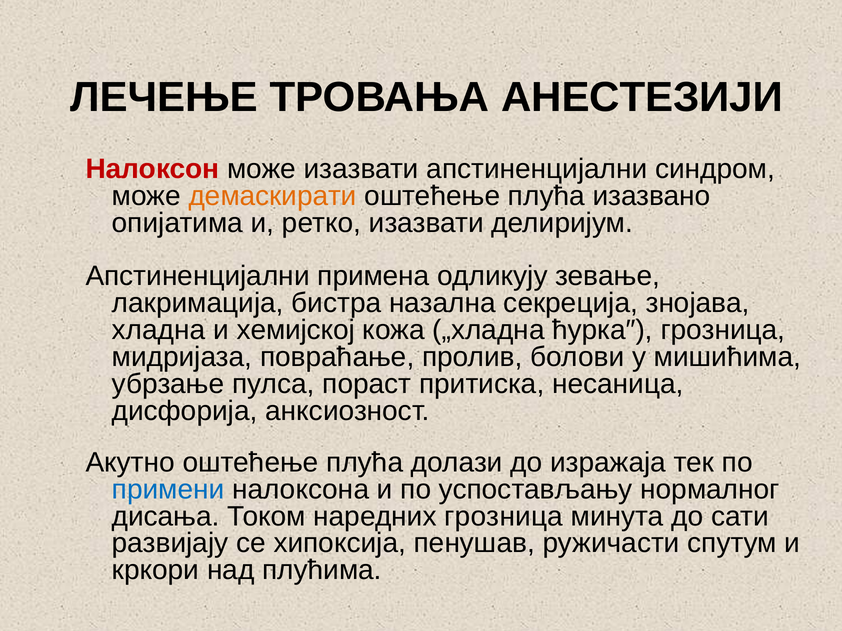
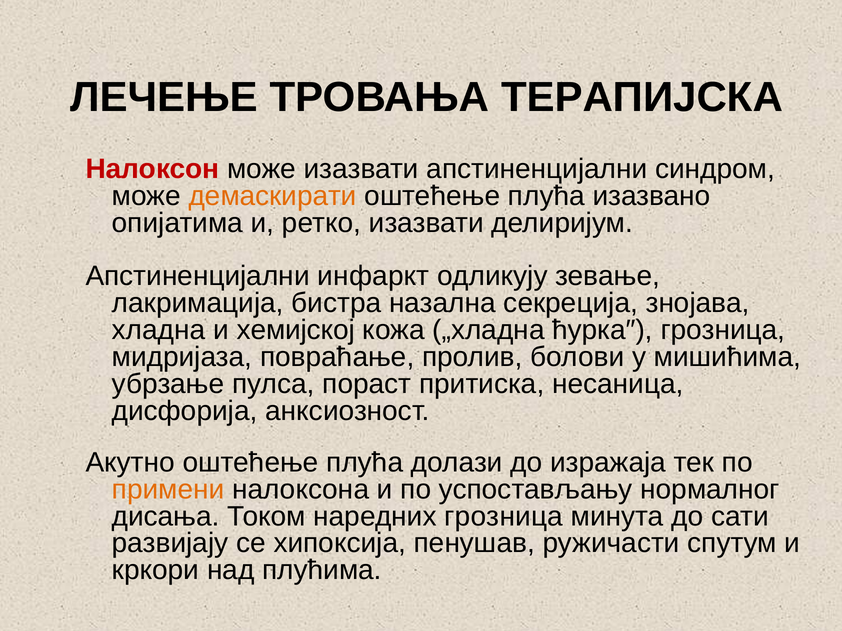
АНЕСТЕЗИЈИ: АНЕСТЕЗИЈИ -> ТЕРАПИЈСКА
примена: примена -> инфаркт
примени colour: blue -> orange
